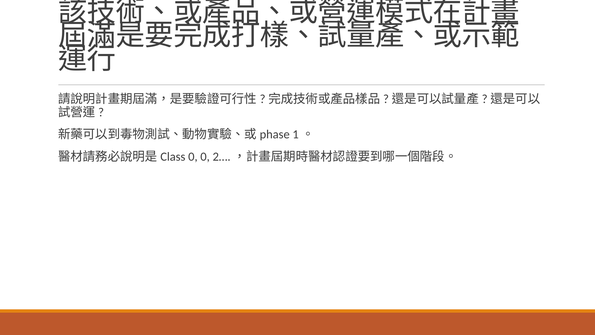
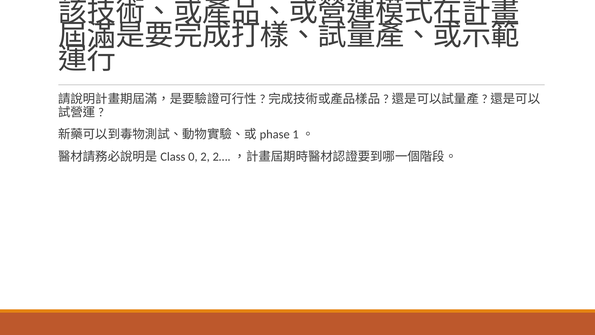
0 0: 0 -> 2
